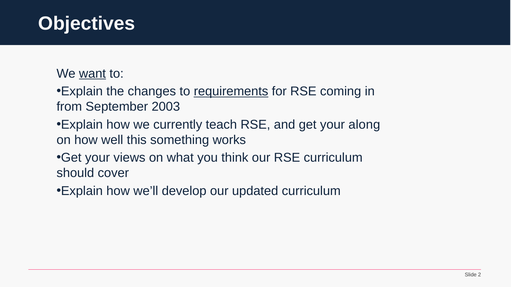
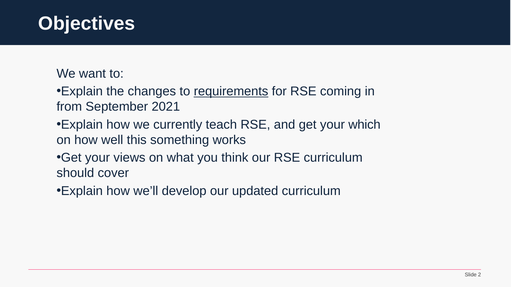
want underline: present -> none
2003: 2003 -> 2021
along: along -> which
